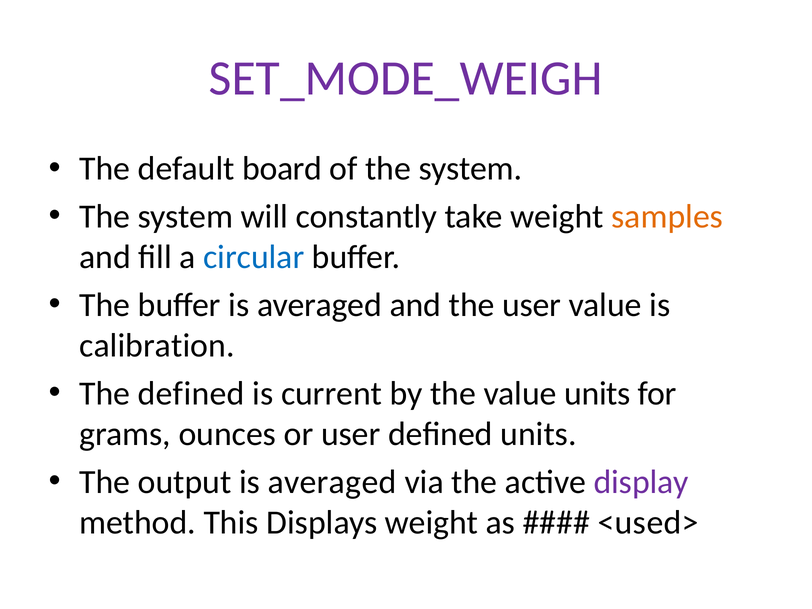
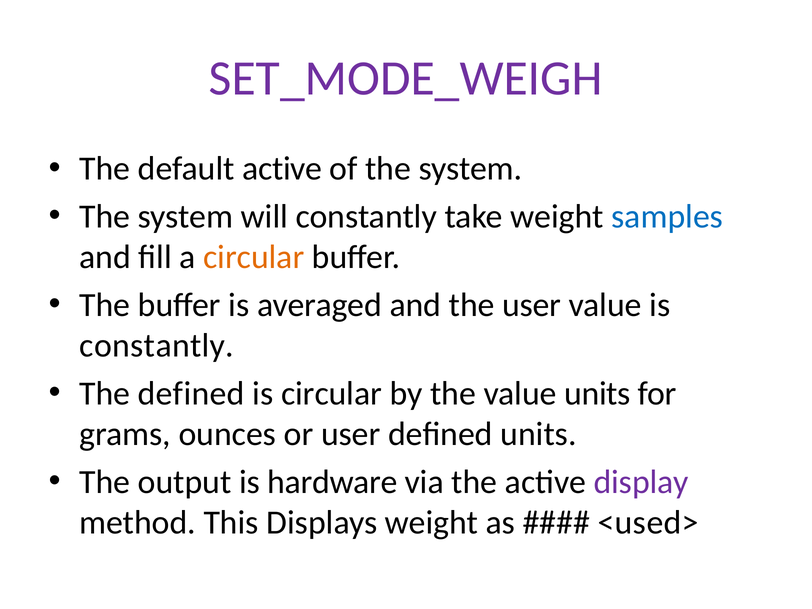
default board: board -> active
samples colour: orange -> blue
circular at (254, 257) colour: blue -> orange
calibration at (157, 346): calibration -> constantly
is current: current -> circular
output is averaged: averaged -> hardware
